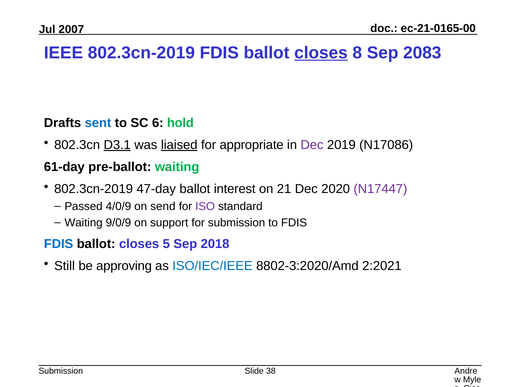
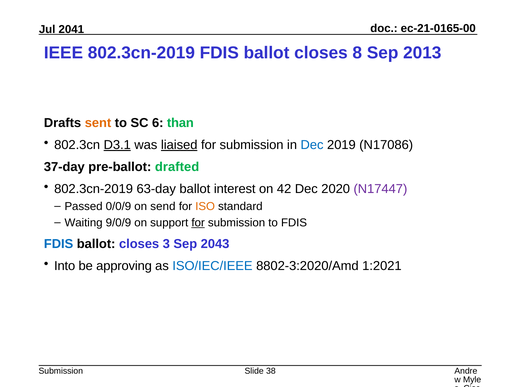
2007: 2007 -> 2041
closes at (321, 53) underline: present -> none
2083: 2083 -> 2013
sent colour: blue -> orange
hold: hold -> than
appropriate at (252, 145): appropriate -> submission
Dec at (312, 145) colour: purple -> blue
61-day: 61-day -> 37-day
pre-ballot waiting: waiting -> drafted
47-day: 47-day -> 63-day
21: 21 -> 42
4/0/9: 4/0/9 -> 0/0/9
ISO colour: purple -> orange
for at (198, 223) underline: none -> present
5: 5 -> 3
2018: 2018 -> 2043
Still: Still -> Into
2:2021: 2:2021 -> 1:2021
